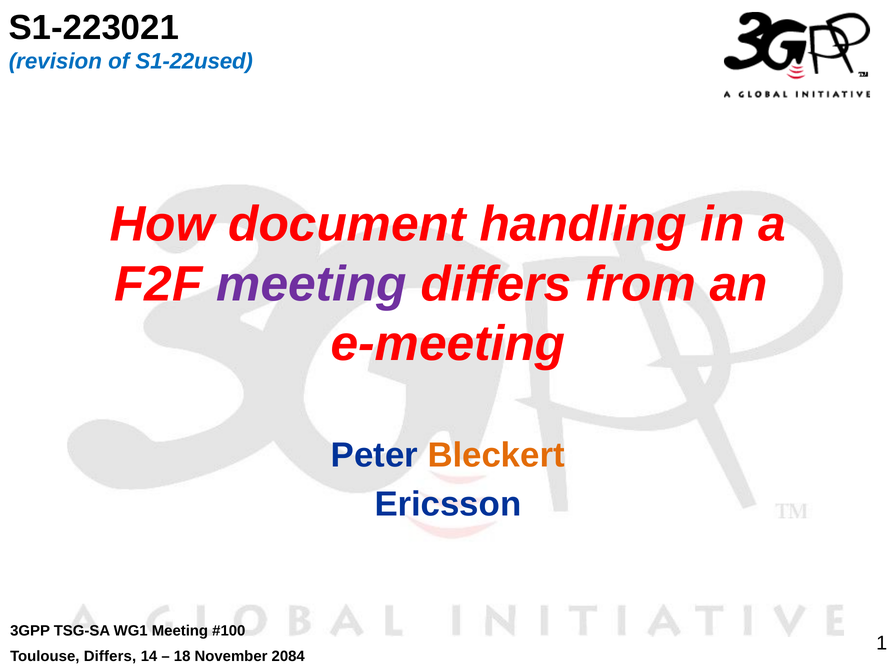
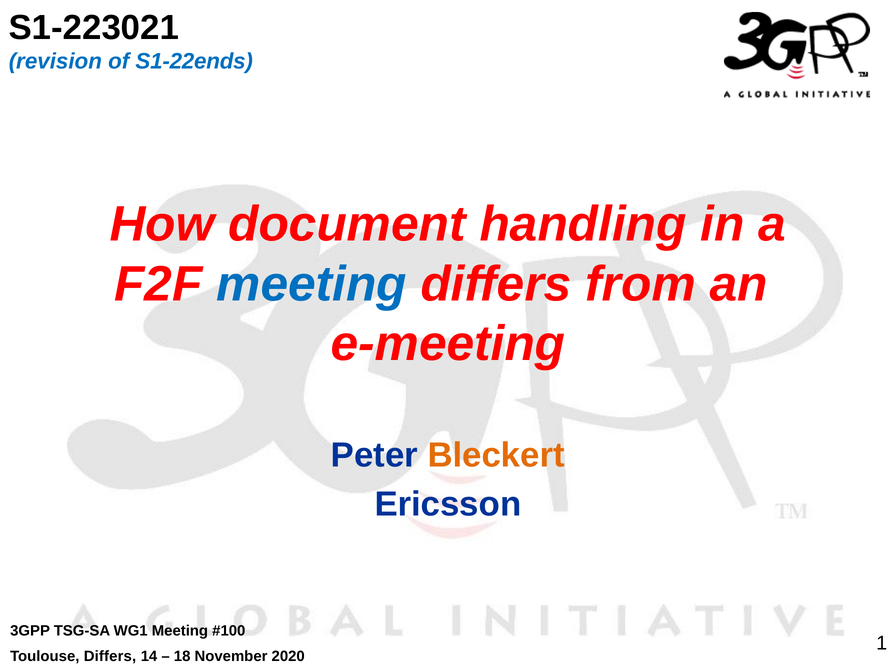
S1-22used: S1-22used -> S1-22ends
meeting at (312, 284) colour: purple -> blue
2084: 2084 -> 2020
